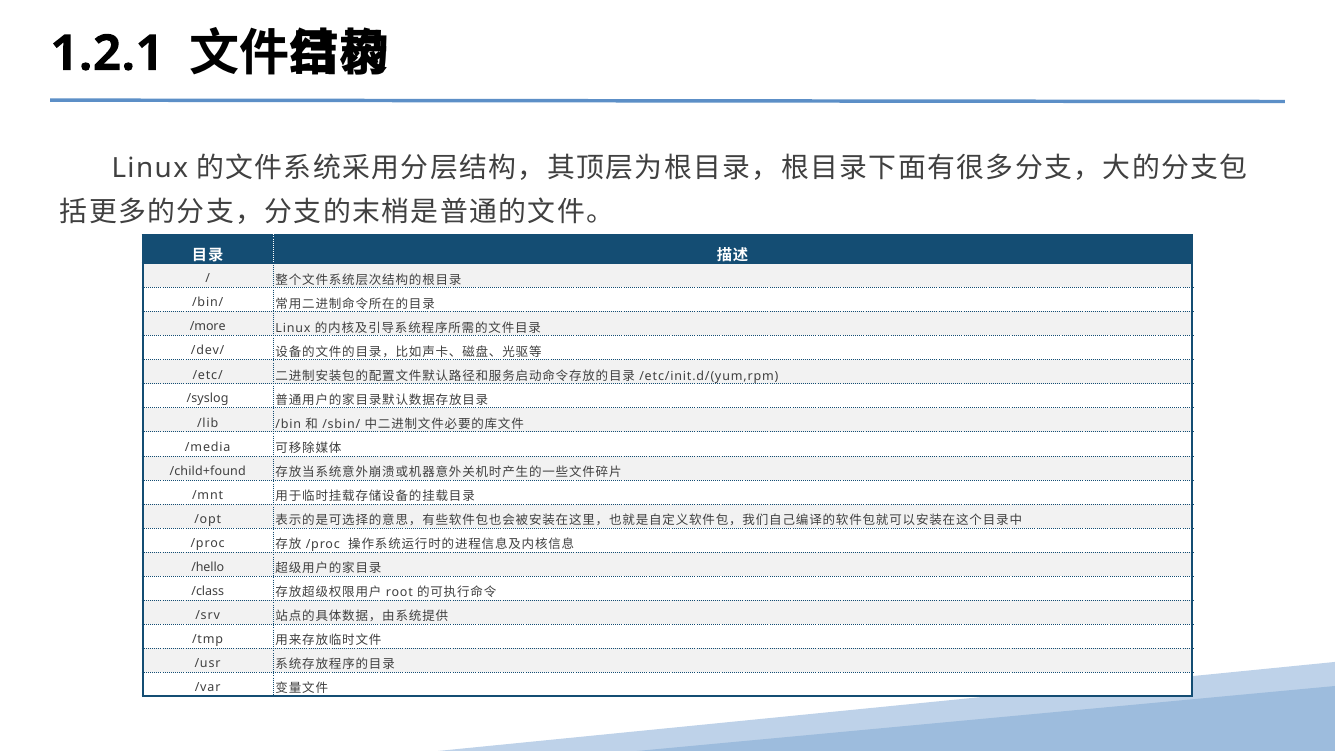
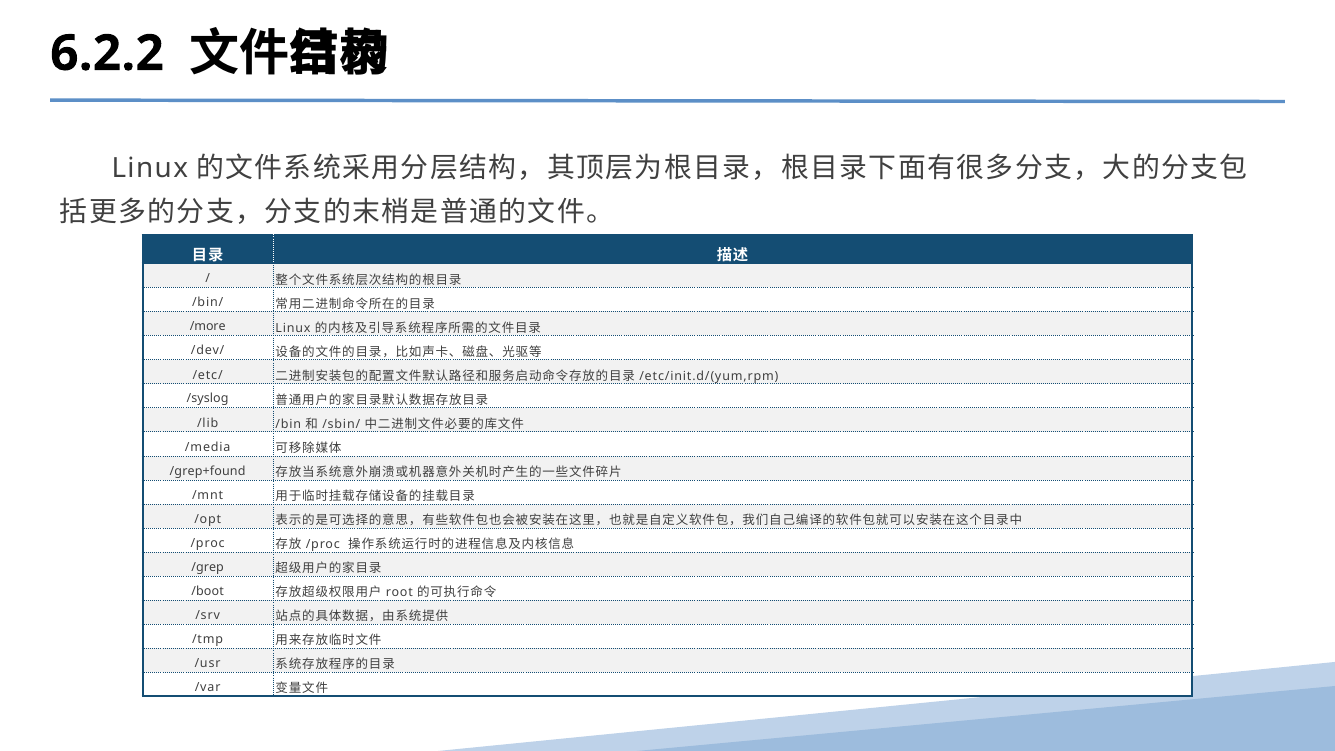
1.2.1: 1.2.1 -> 6.2.2
/child+found: /child+found -> /grep+found
/hello: /hello -> /grep
/class: /class -> /boot
